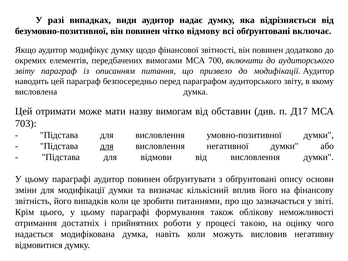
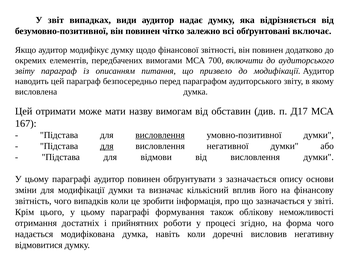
разі: разі -> звіт
відмову: відмову -> залежно
703: 703 -> 167
висловлення at (160, 135) underline: none -> present
з обґрунтовані: обґрунтовані -> зазначається
звітність його: його -> чого
питаннями: питаннями -> інформація
такою: такою -> згідно
оцінку: оцінку -> форма
можуть: можуть -> доречні
